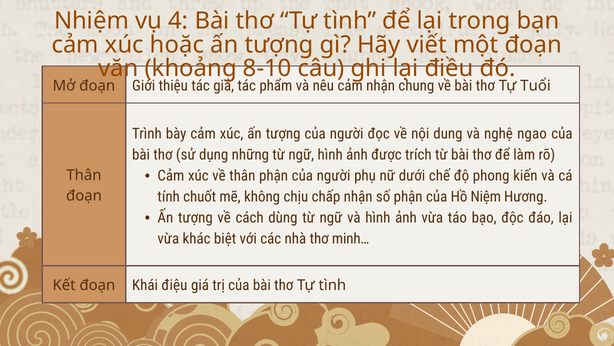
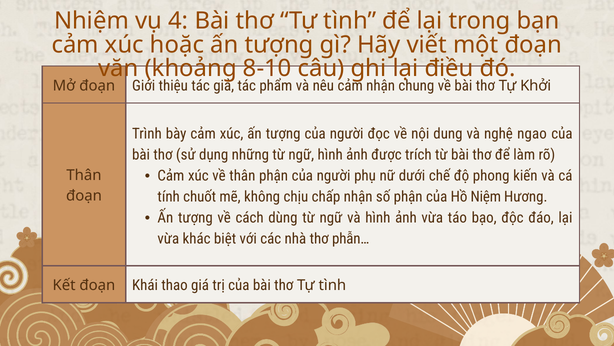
Tuổi: Tuổi -> Khởi
minh…: minh… -> phẫn…
điệu: điệu -> thao
